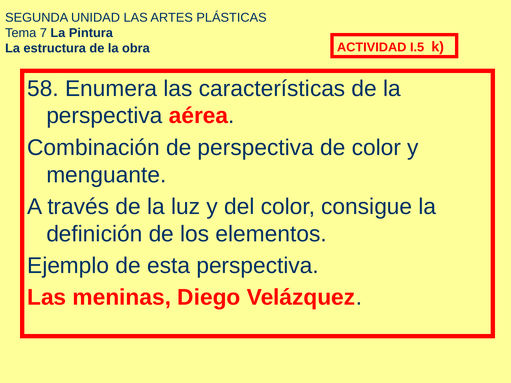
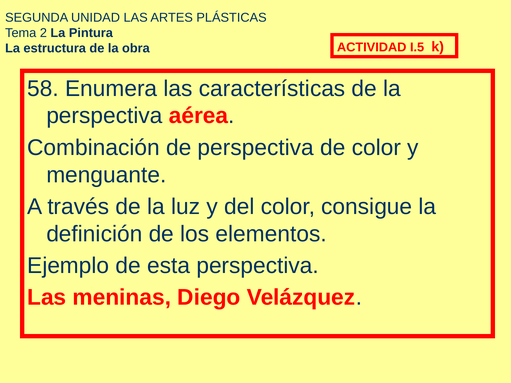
7: 7 -> 2
